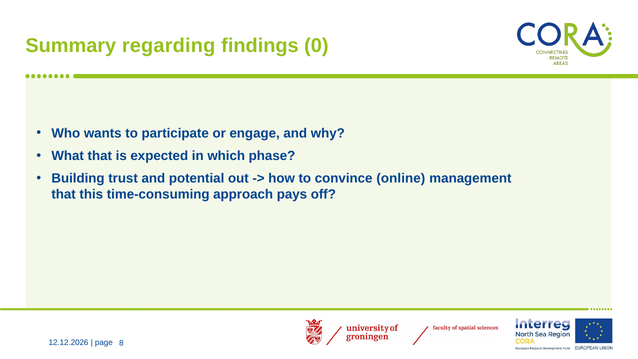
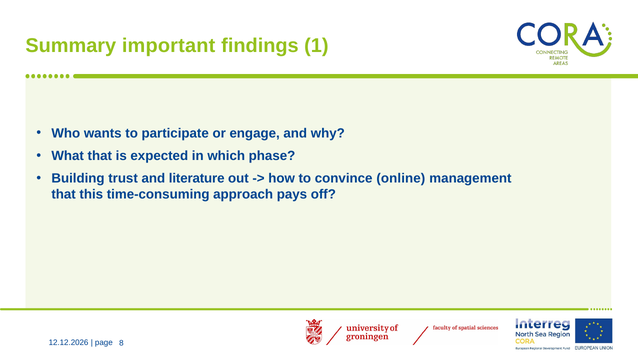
regarding: regarding -> important
0: 0 -> 1
potential: potential -> literature
